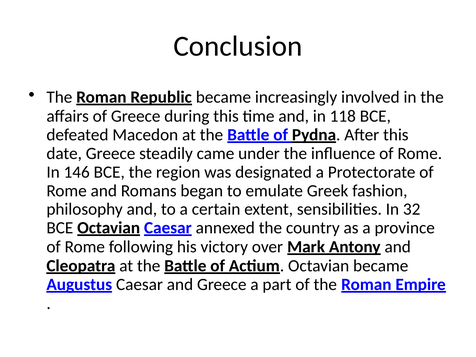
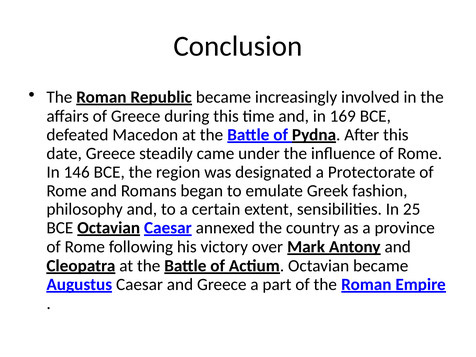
118: 118 -> 169
32: 32 -> 25
